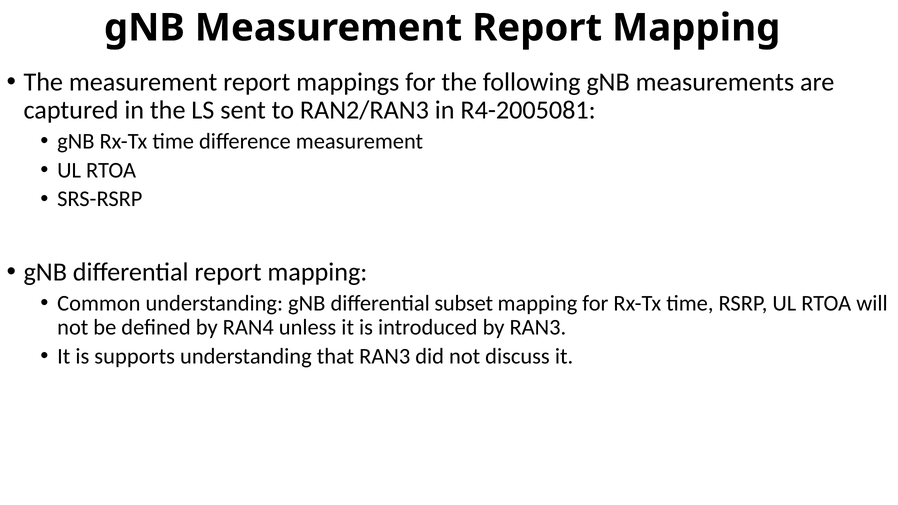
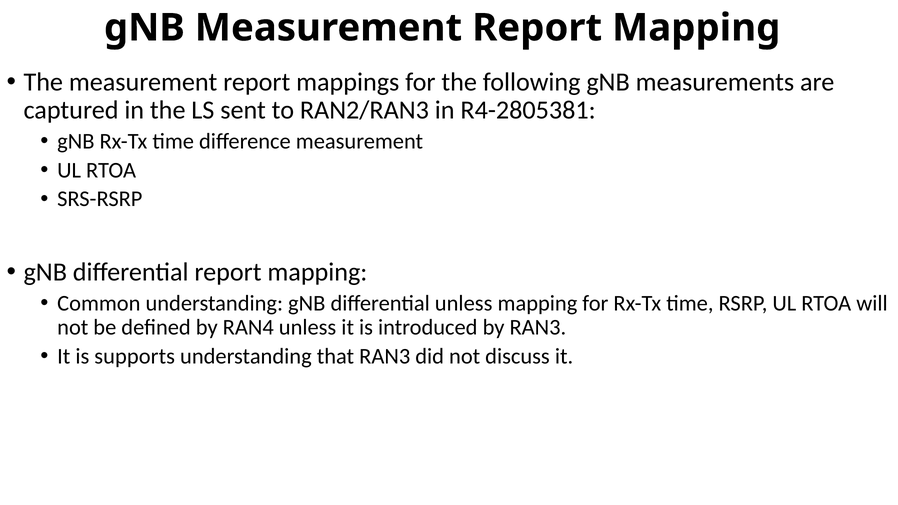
R4-2005081: R4-2005081 -> R4-2805381
differential subset: subset -> unless
